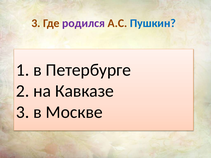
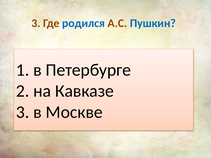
родился colour: purple -> blue
